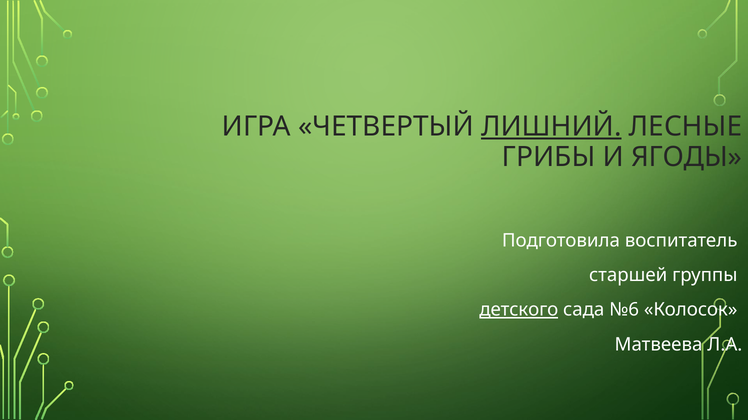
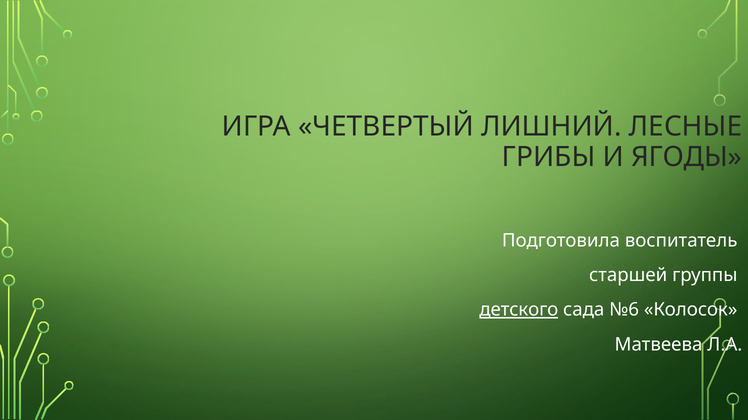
ЛИШНИЙ underline: present -> none
